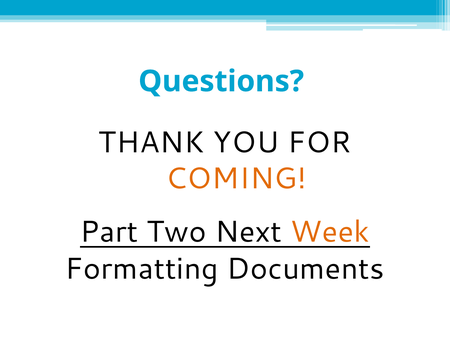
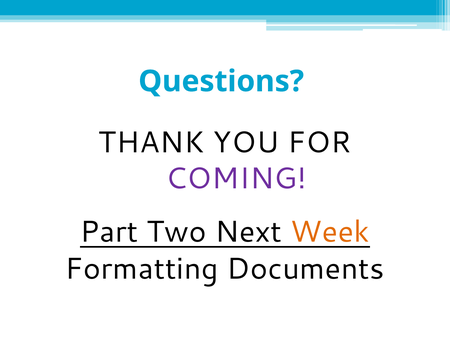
COMING colour: orange -> purple
